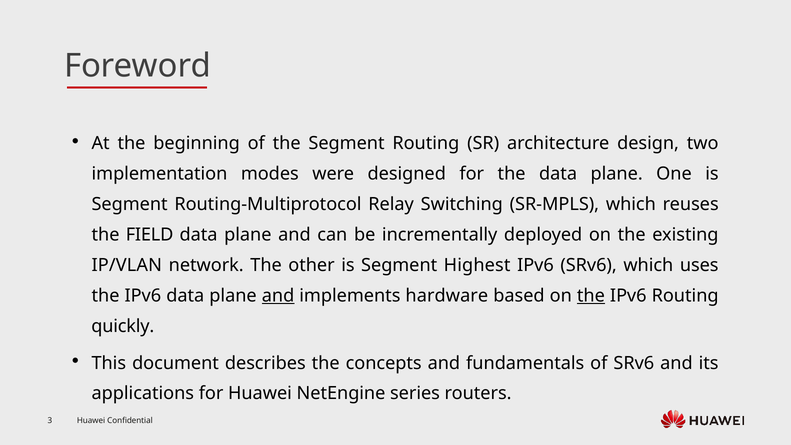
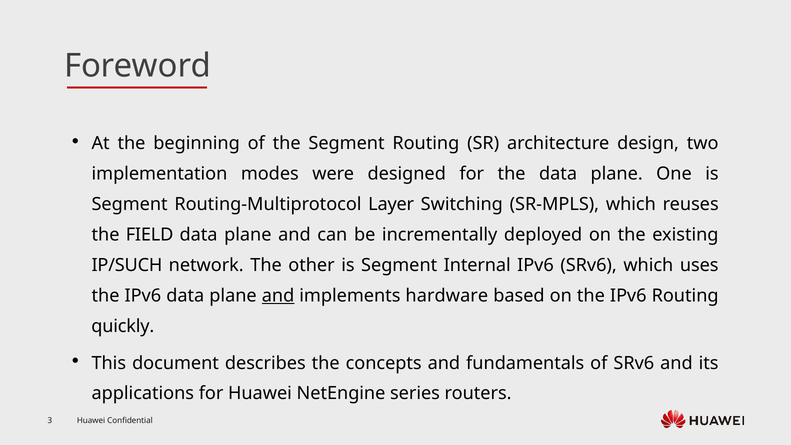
Relay: Relay -> Layer
IP/VLAN: IP/VLAN -> IP/SUCH
Highest: Highest -> Internal
the at (591, 296) underline: present -> none
